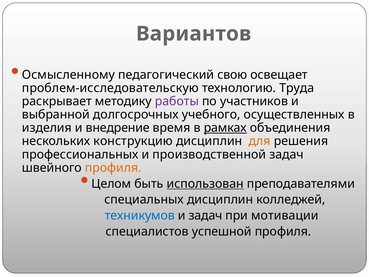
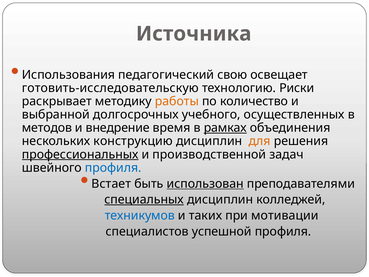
Вариантов: Вариантов -> Источника
Осмысленному: Осмысленному -> Использования
проблем-исследовательскую: проблем-исследовательскую -> готовить-исследовательскую
Труда: Труда -> Риски
работы colour: purple -> orange
участников: участников -> количество
изделия: изделия -> методов
профессиональных underline: none -> present
профиля at (113, 168) colour: orange -> blue
Целом: Целом -> Встает
специальных underline: none -> present
и задач: задач -> таких
